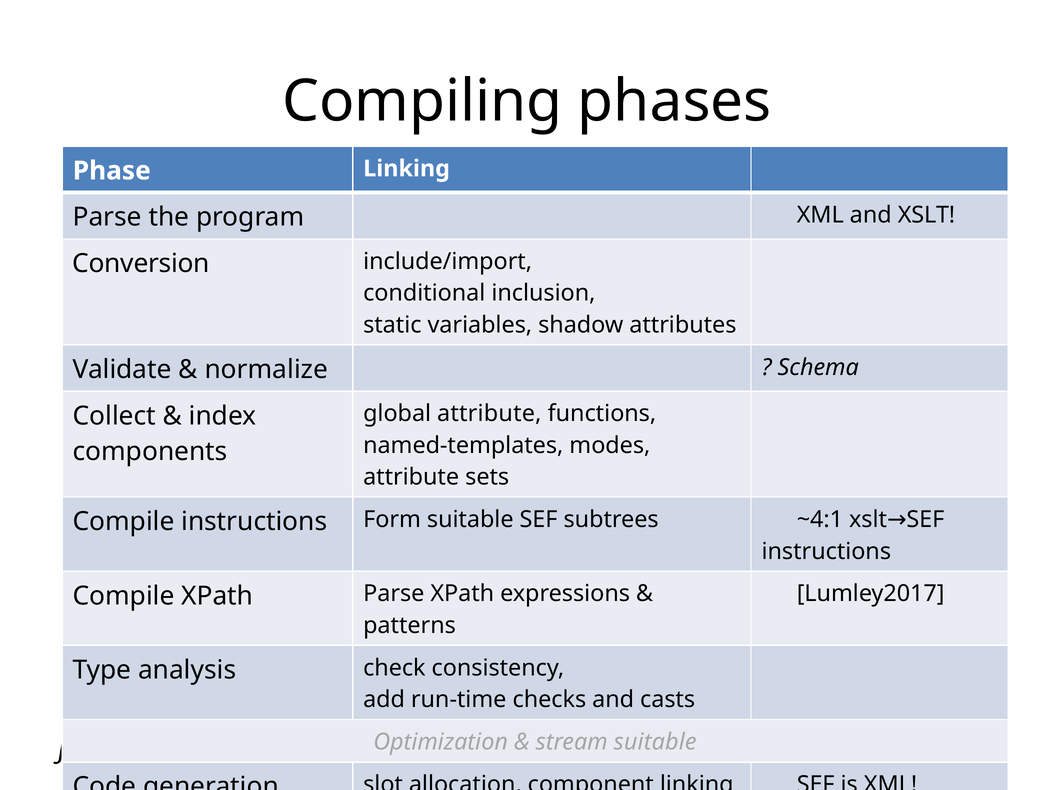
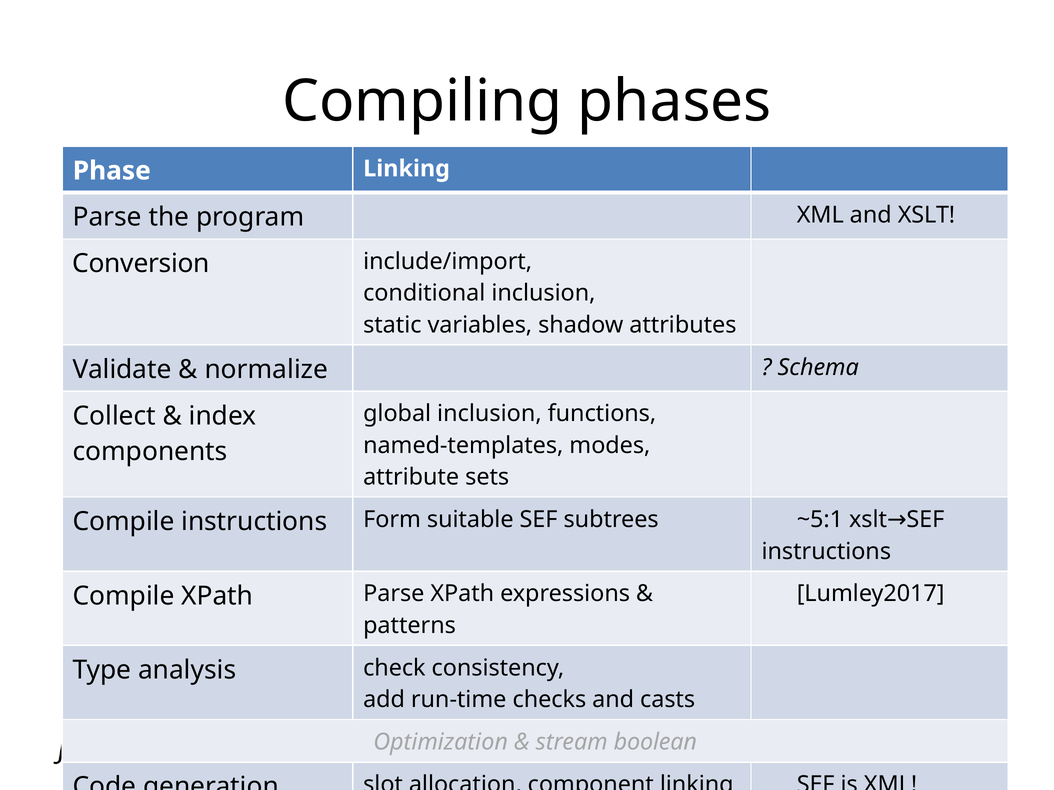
global attribute: attribute -> inclusion
~4:1: ~4:1 -> ~5:1
suitable at (655, 742): suitable -> boolean
